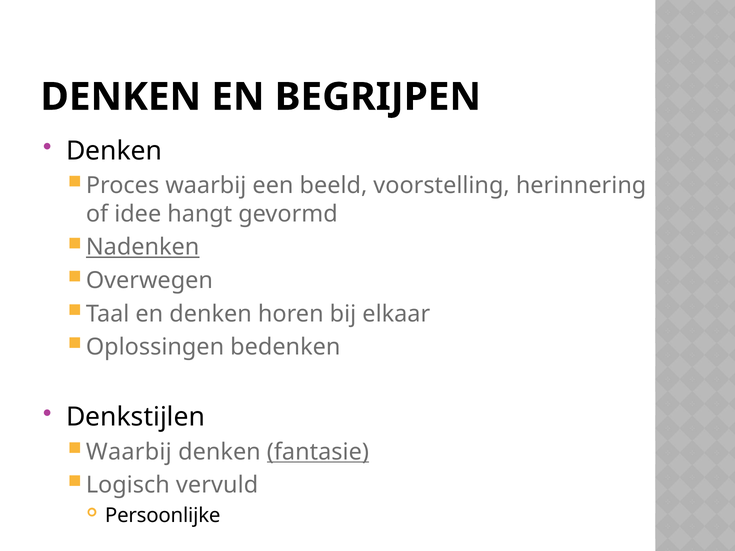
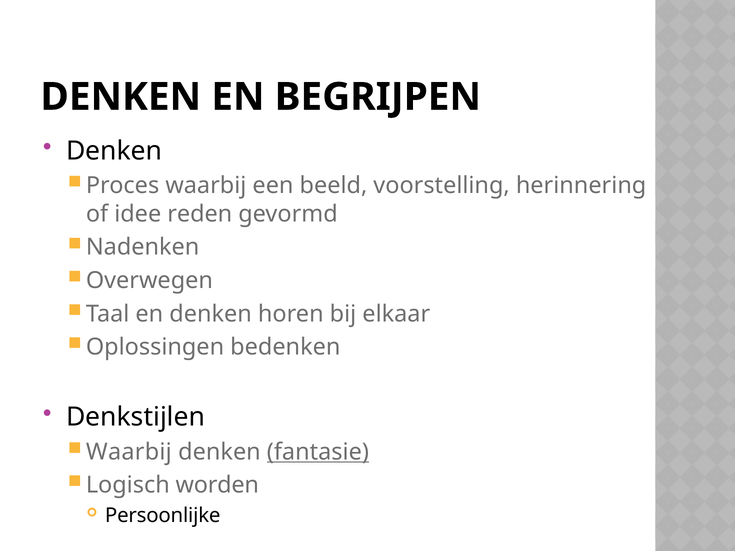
hangt: hangt -> reden
Nadenken underline: present -> none
vervuld: vervuld -> worden
